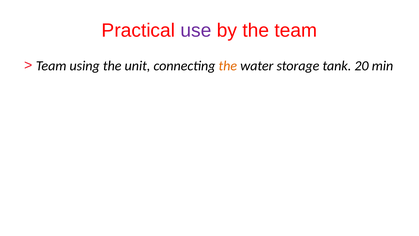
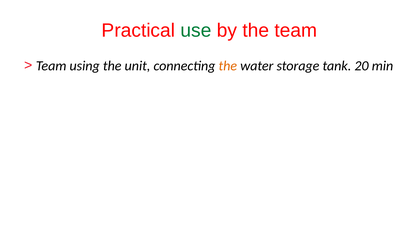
use colour: purple -> green
